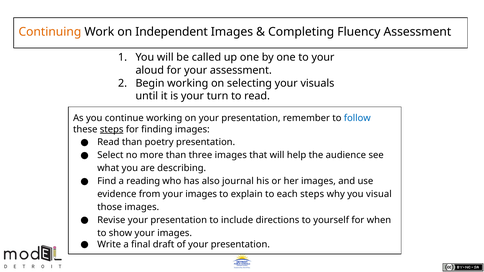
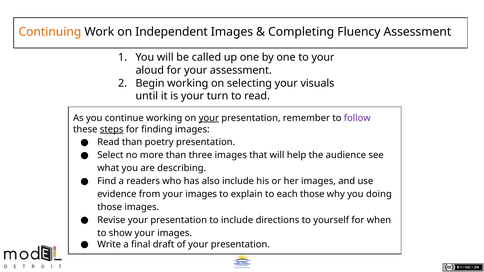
your at (209, 118) underline: none -> present
follow colour: blue -> purple
reading: reading -> readers
also journal: journal -> include
each steps: steps -> those
visual: visual -> doing
